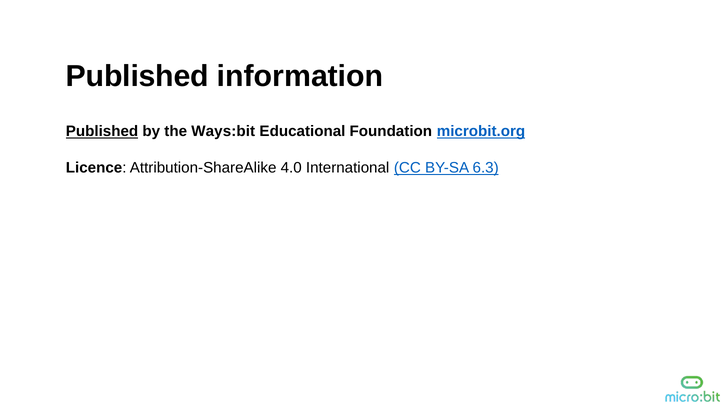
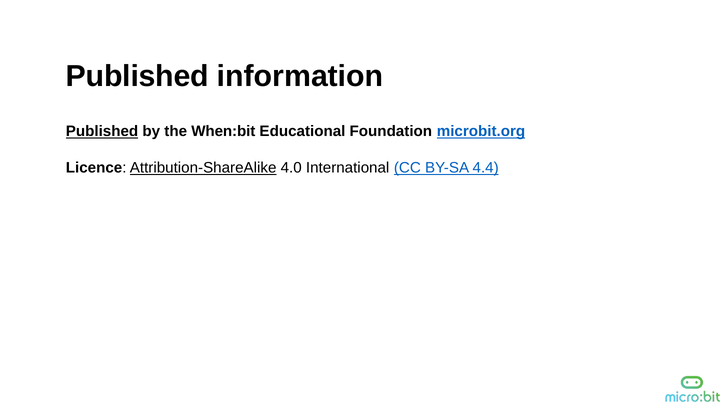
Ways:bit: Ways:bit -> When:bit
Attribution-ShareAlike underline: none -> present
6.3: 6.3 -> 4.4
